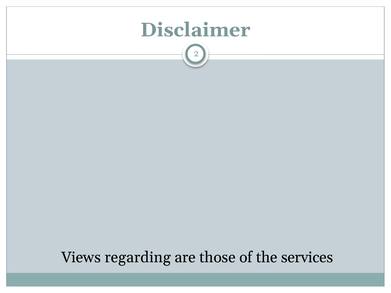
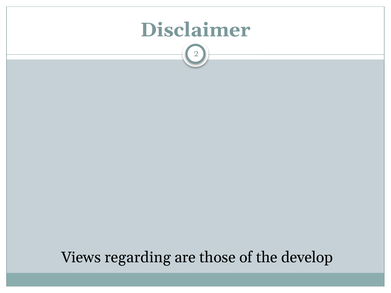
services: services -> develop
